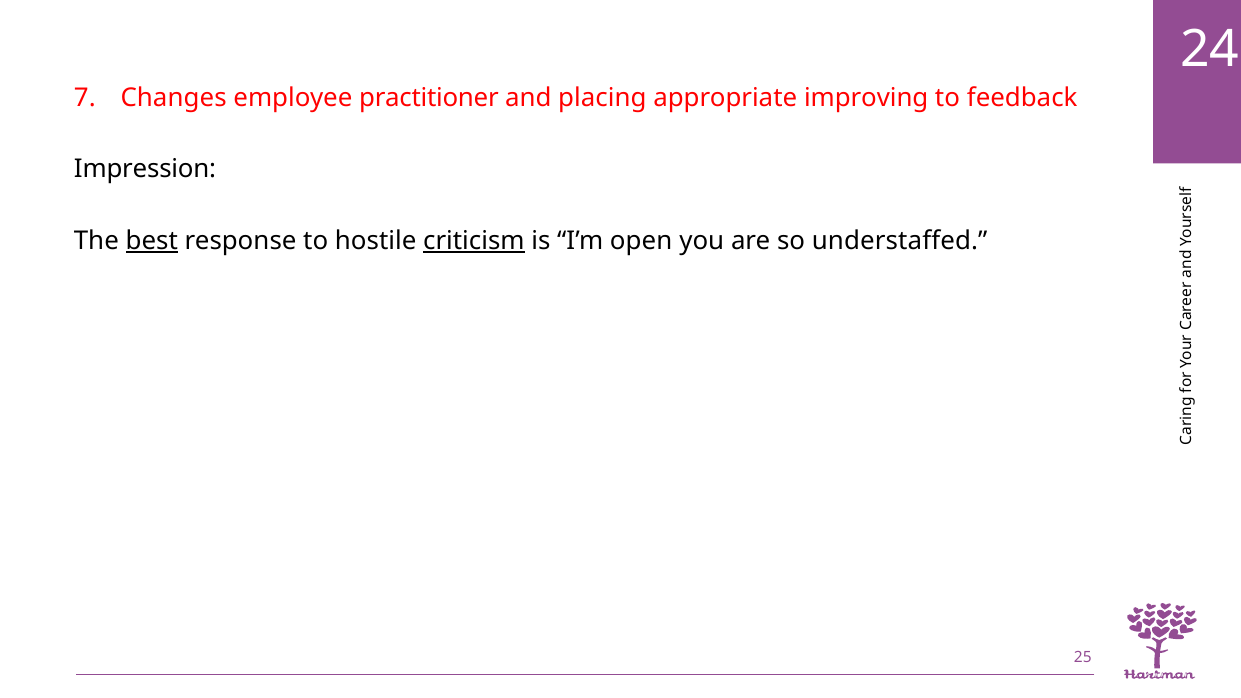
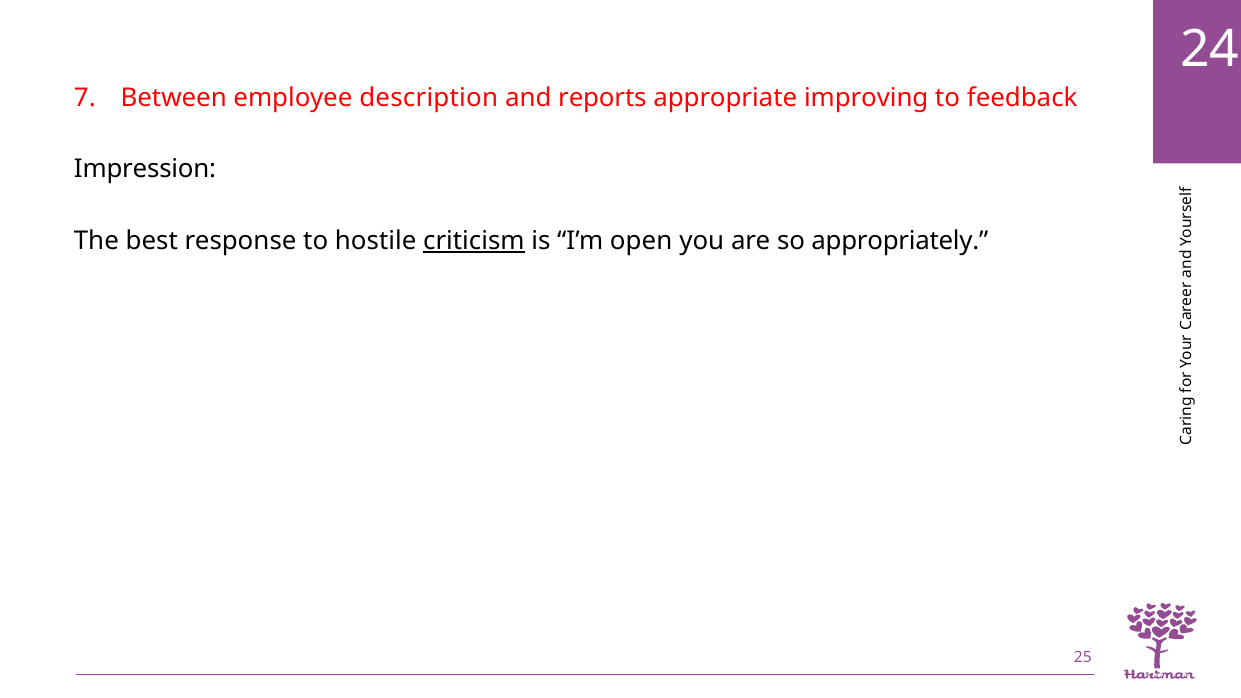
Changes: Changes -> Between
practitioner: practitioner -> description
placing: placing -> reports
best underline: present -> none
understaffed: understaffed -> appropriately
